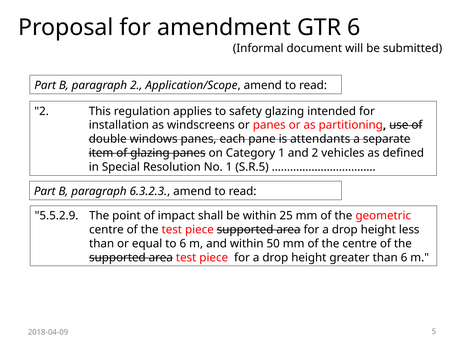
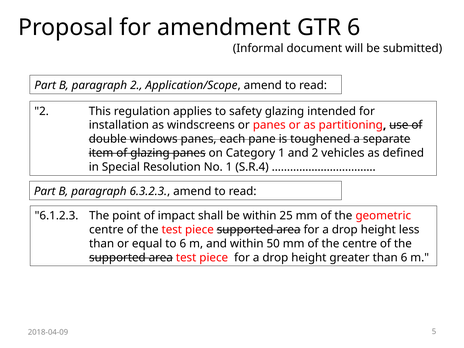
attendants: attendants -> toughened
S.R.5: S.R.5 -> S.R.4
5.5.2.9: 5.5.2.9 -> 6.1.2.3
